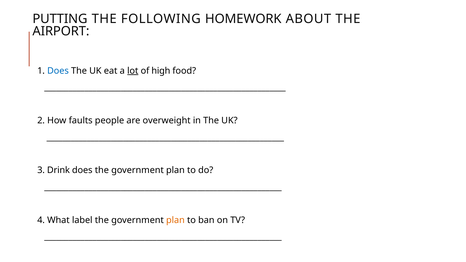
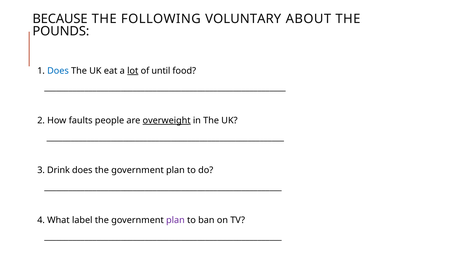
PUTTING: PUTTING -> BECAUSE
HOMEWORK: HOMEWORK -> VOLUNTARY
AIRPORT: AIRPORT -> POUNDS
high: high -> until
overweight underline: none -> present
plan at (175, 220) colour: orange -> purple
